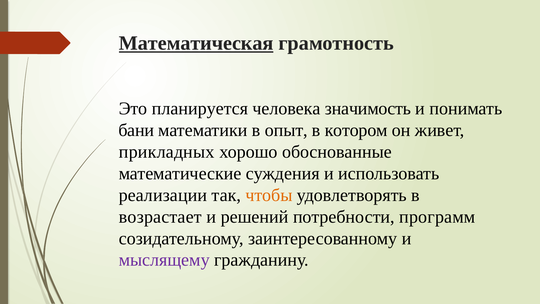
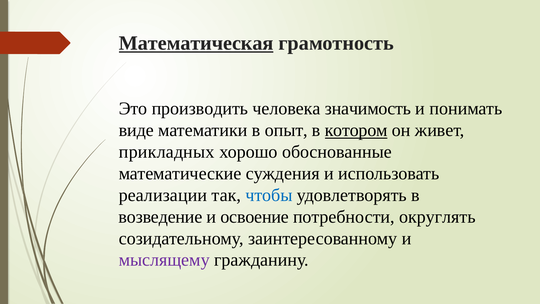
планируется: планируется -> производить
бани: бани -> виде
котором underline: none -> present
чтобы colour: orange -> blue
возрастает: возрастает -> возведение
решений: решений -> освоение
программ: программ -> округлять
